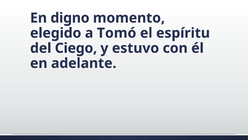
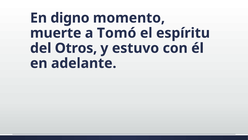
elegido: elegido -> muerte
Ciego: Ciego -> Otros
